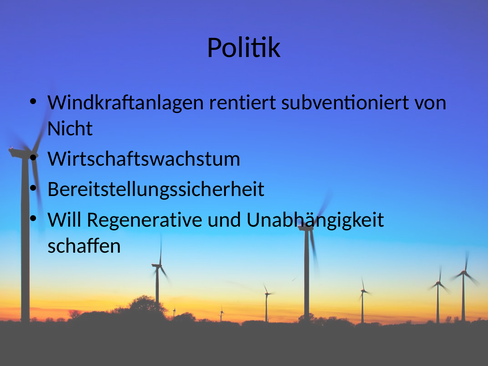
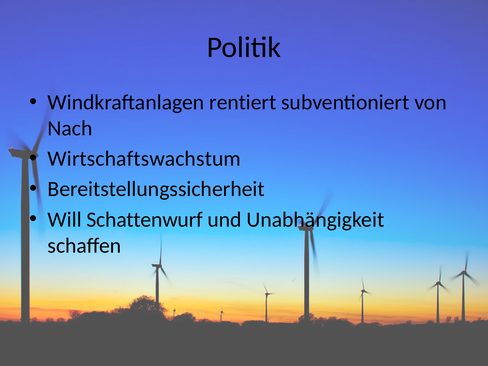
Nicht: Nicht -> Nach
Regenerative: Regenerative -> Schattenwurf
